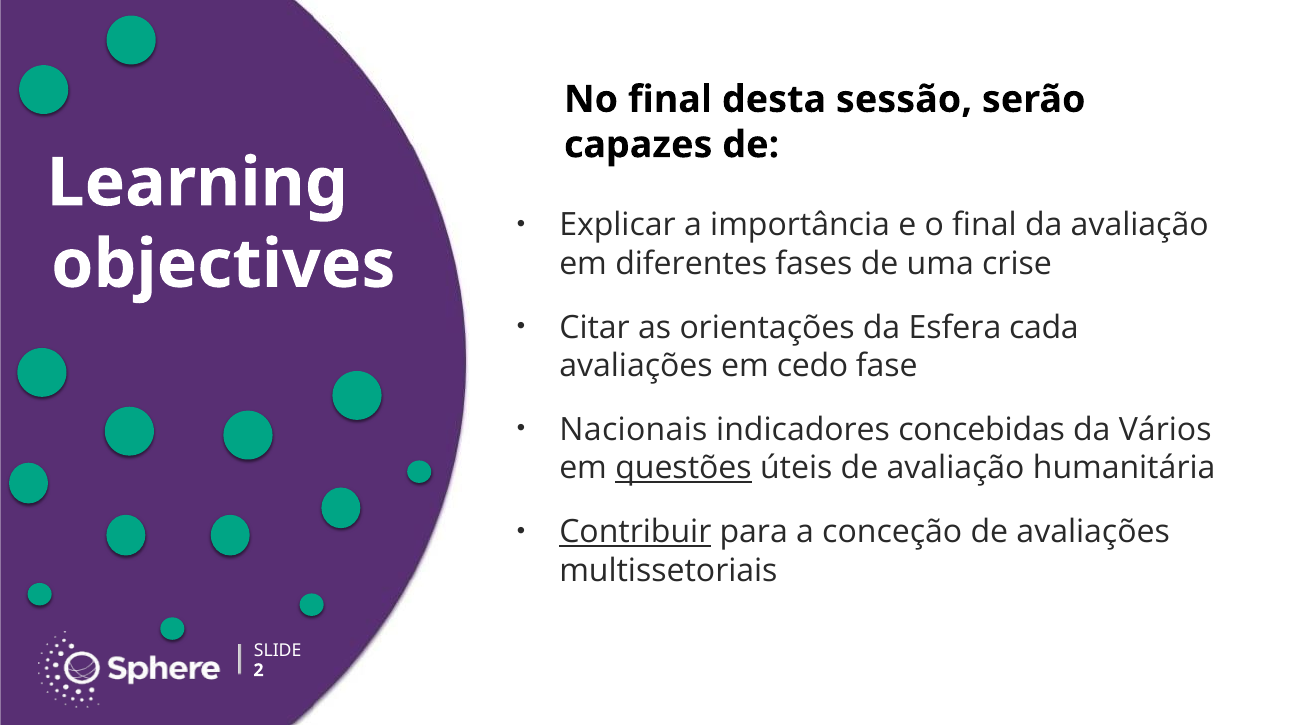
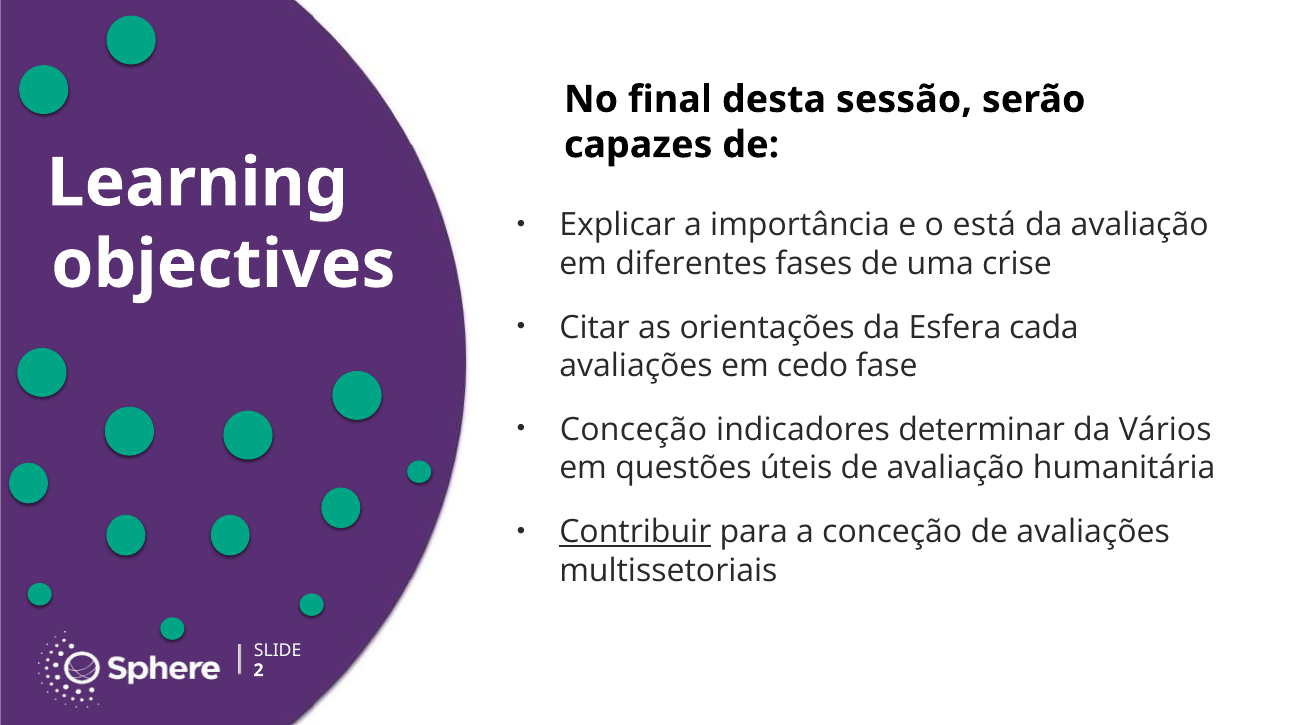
o final: final -> está
Nacionais at (633, 430): Nacionais -> Conceção
concebidas: concebidas -> determinar
questões underline: present -> none
